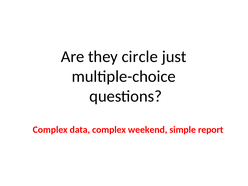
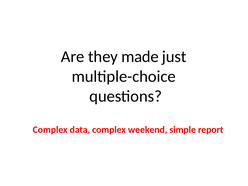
circle: circle -> made
